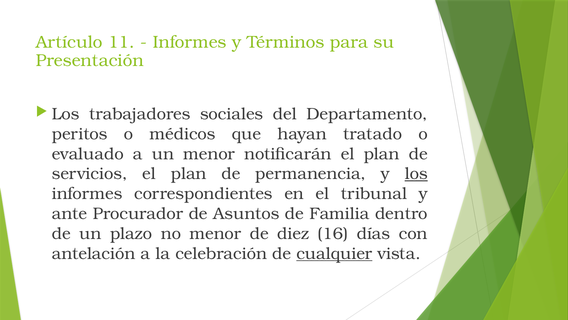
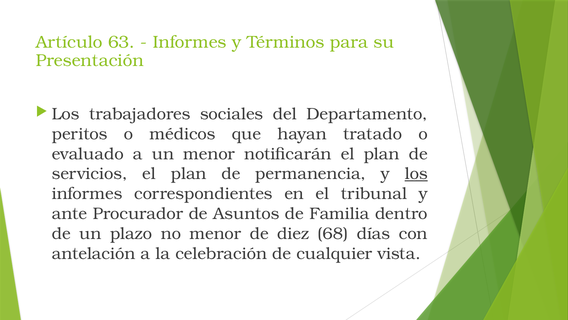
11: 11 -> 63
16: 16 -> 68
cualquier underline: present -> none
